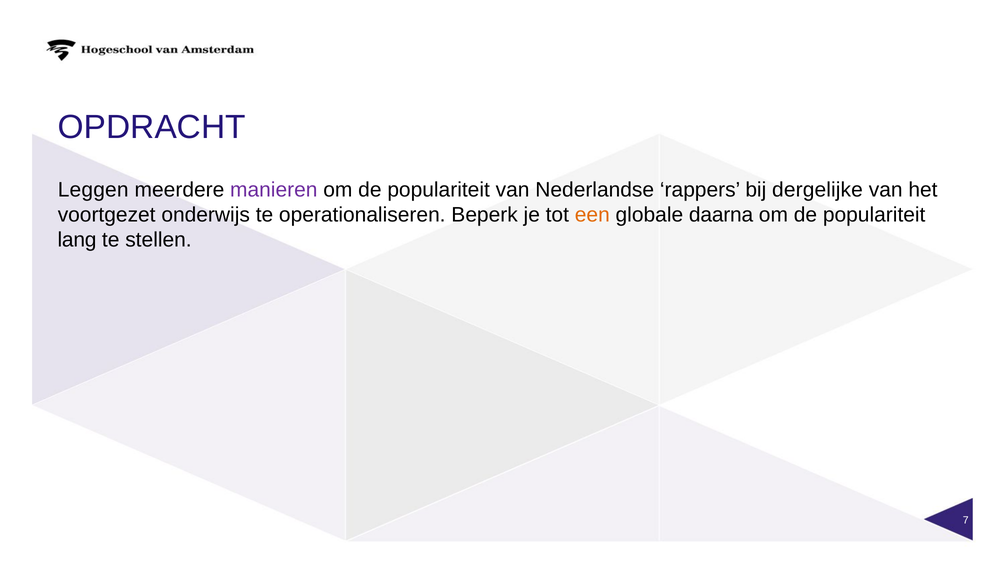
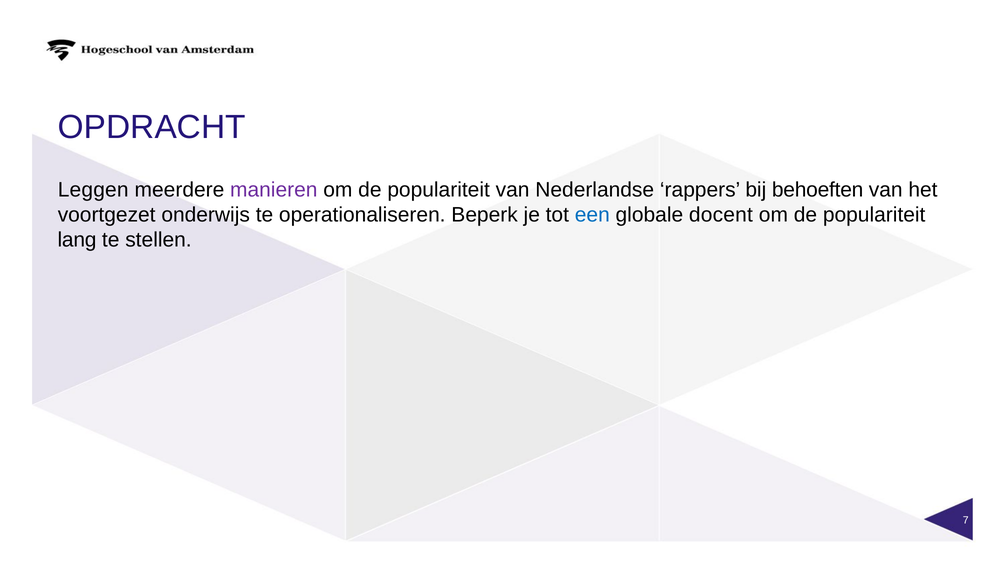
dergelijke: dergelijke -> behoeften
een colour: orange -> blue
daarna: daarna -> docent
